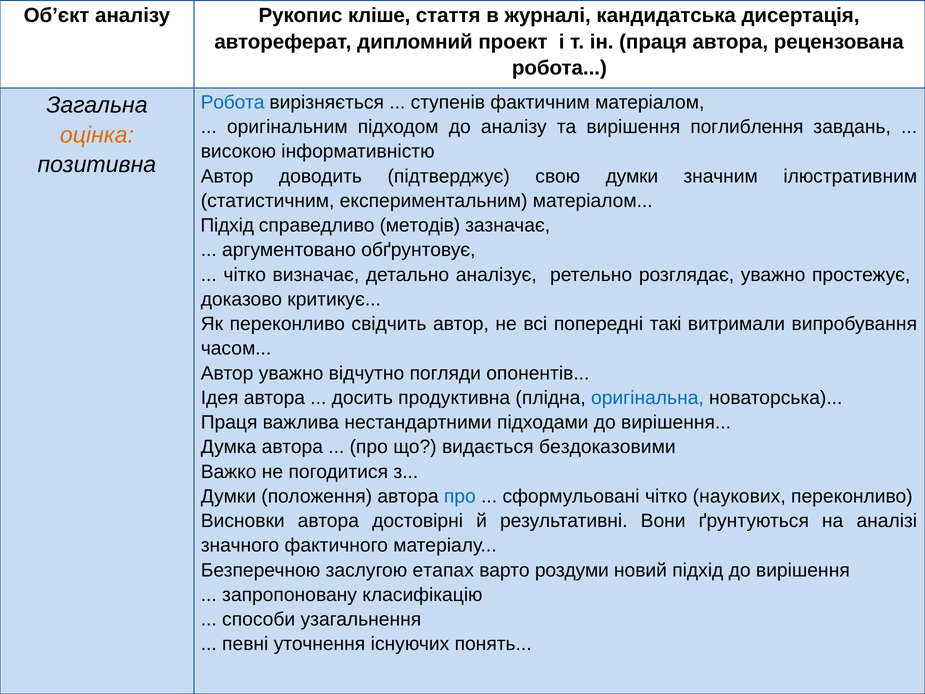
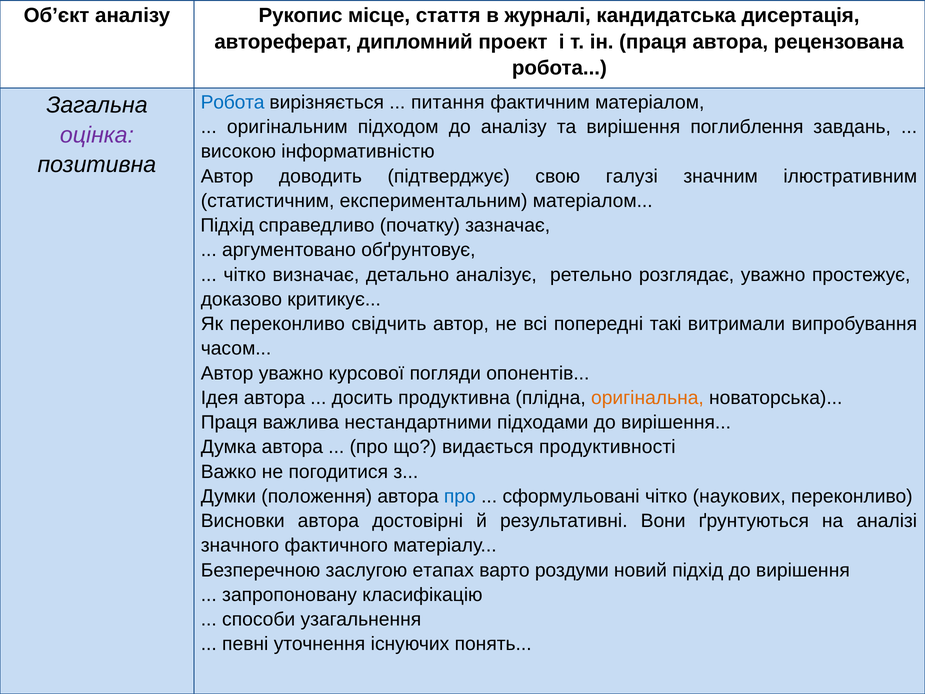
кліше: кліше -> місце
ступенів: ступенів -> питання
оцінка colour: orange -> purple
свою думки: думки -> галузі
методів: методів -> початку
відчутно: відчутно -> курсової
оригінальна colour: blue -> orange
бездоказовими: бездоказовими -> продуктивності
